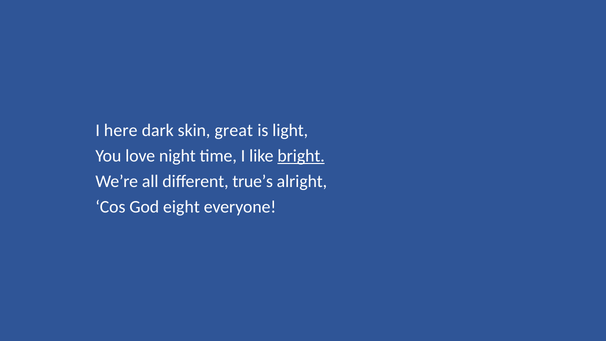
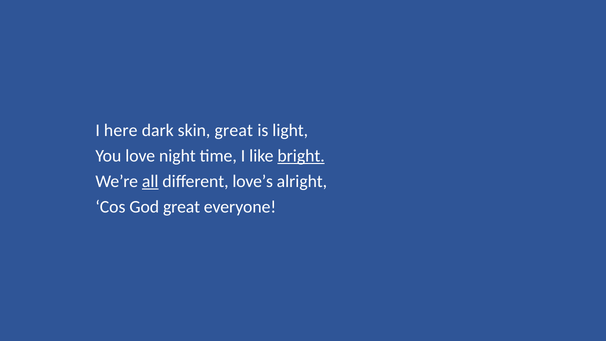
all underline: none -> present
true’s: true’s -> love’s
God eight: eight -> great
